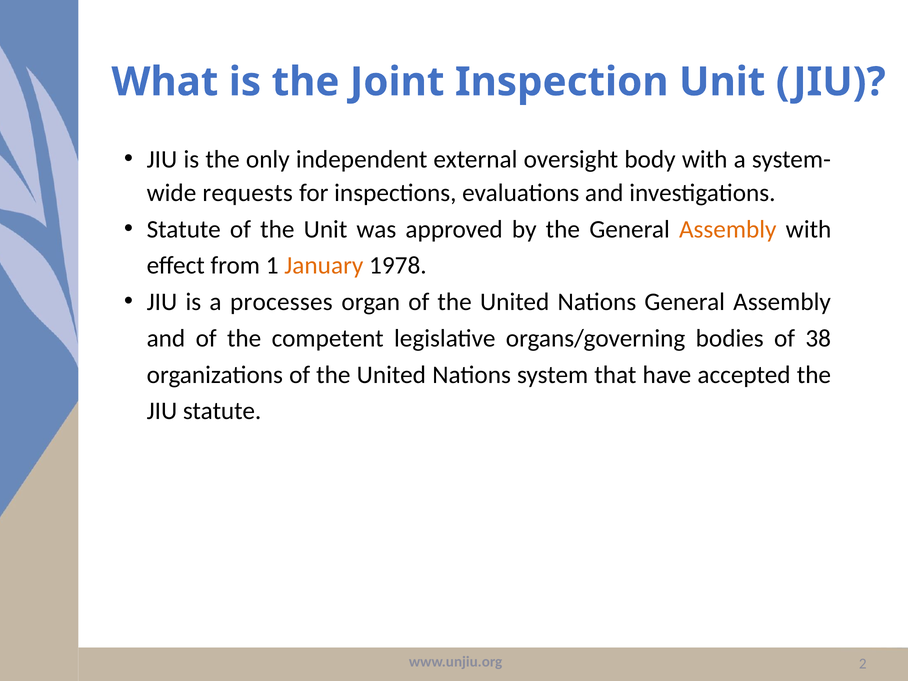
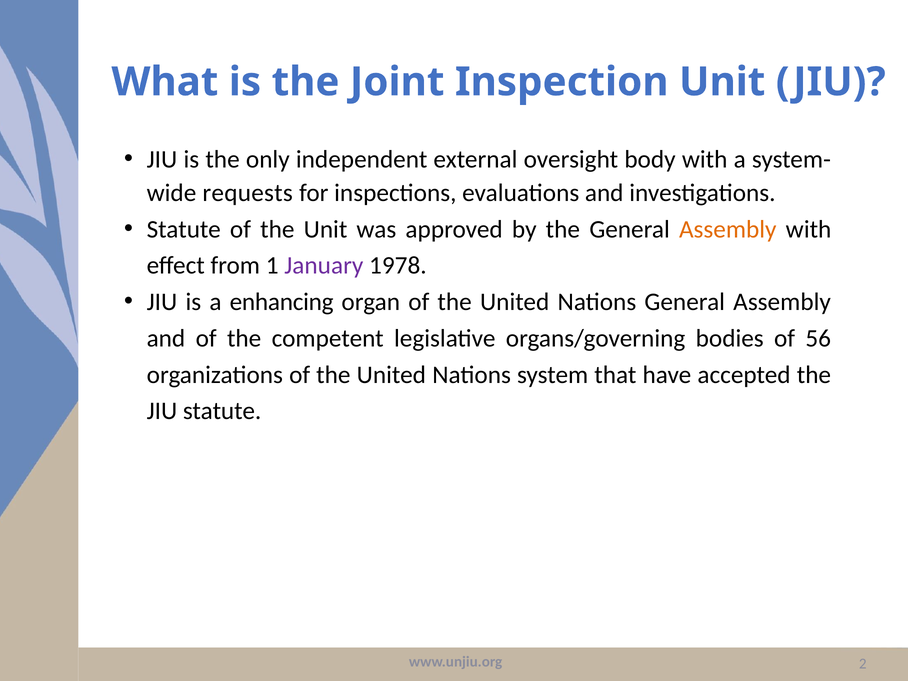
January colour: orange -> purple
processes: processes -> enhancing
38: 38 -> 56
